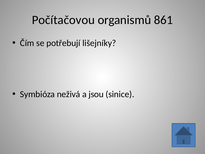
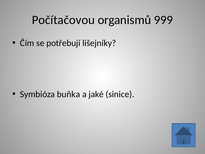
861: 861 -> 999
neživá: neživá -> buňka
jsou: jsou -> jaké
